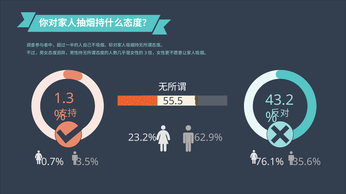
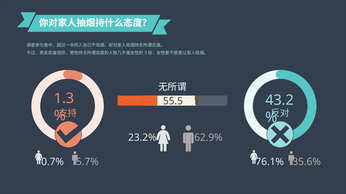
3.5%: 3.5% -> 5.7%
